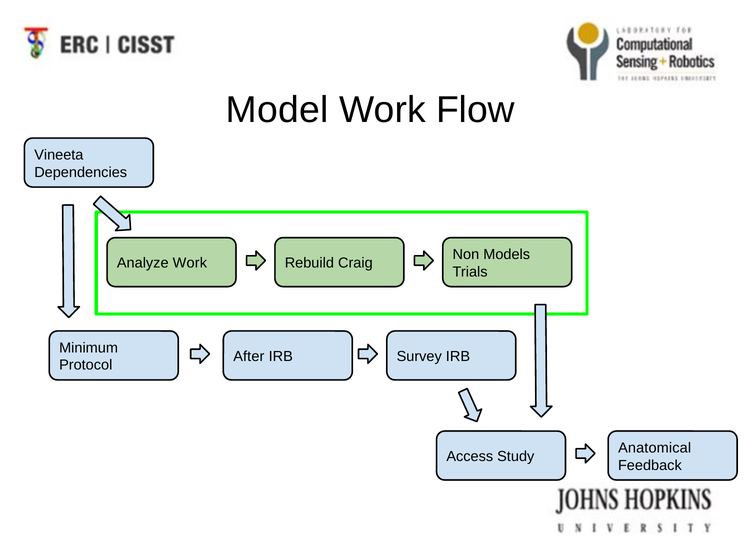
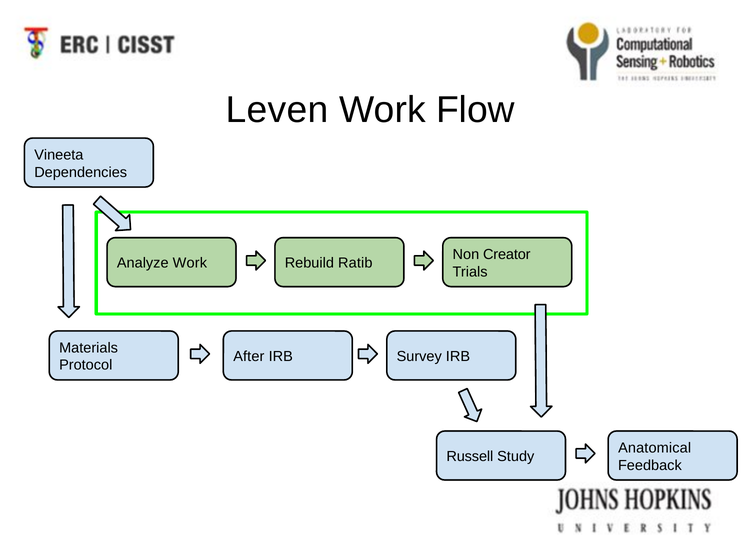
Model: Model -> Leven
Models: Models -> Creator
Craig: Craig -> Ratib
Minimum: Minimum -> Materials
Access: Access -> Russell
